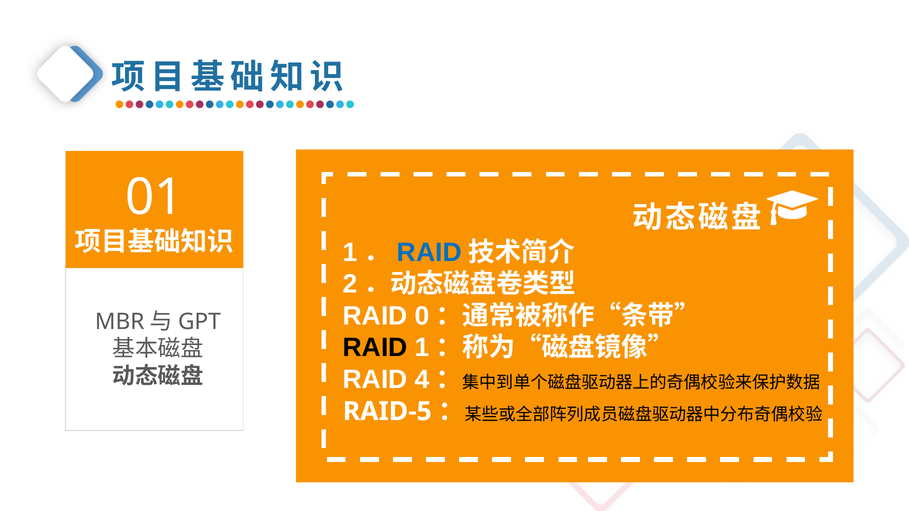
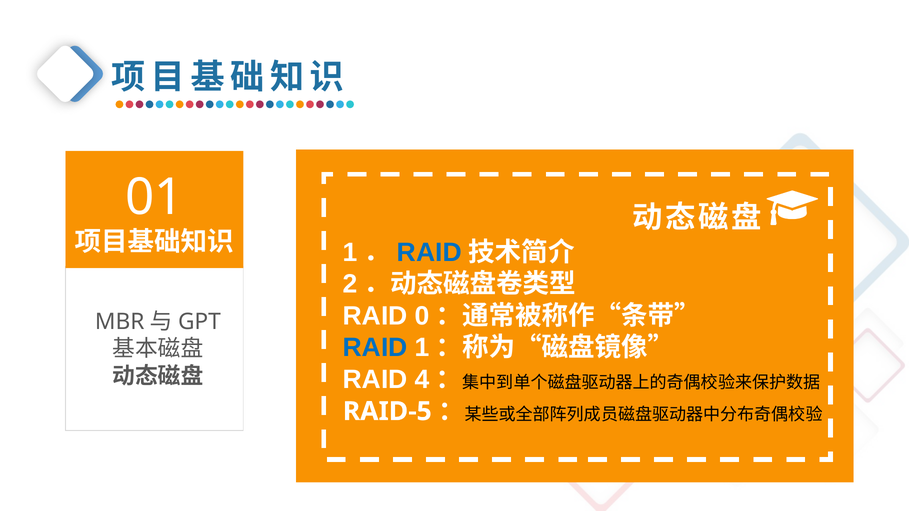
RAID at (375, 348) colour: black -> blue
